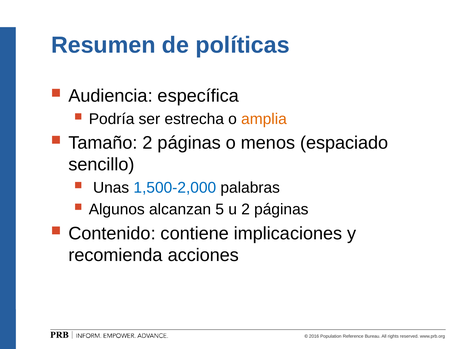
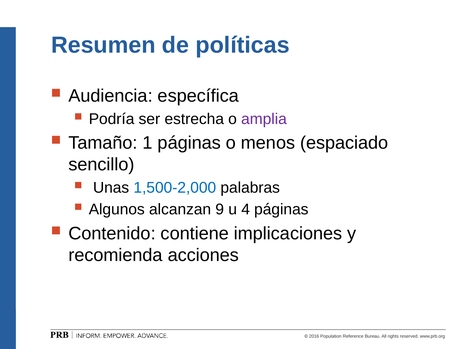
amplia colour: orange -> purple
Tamaño 2: 2 -> 1
5: 5 -> 9
u 2: 2 -> 4
